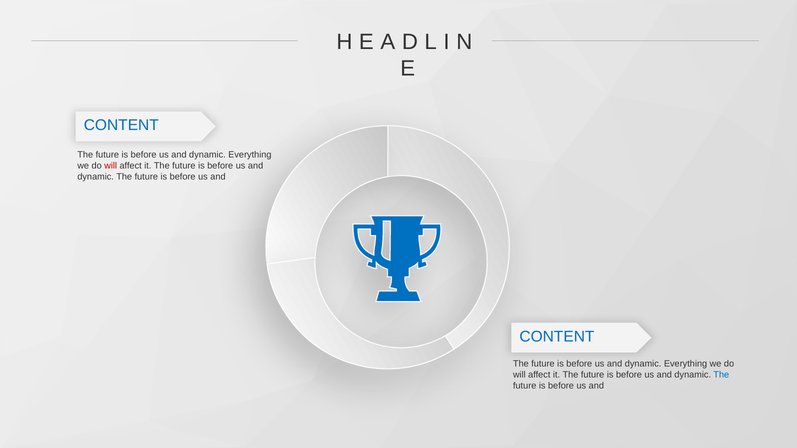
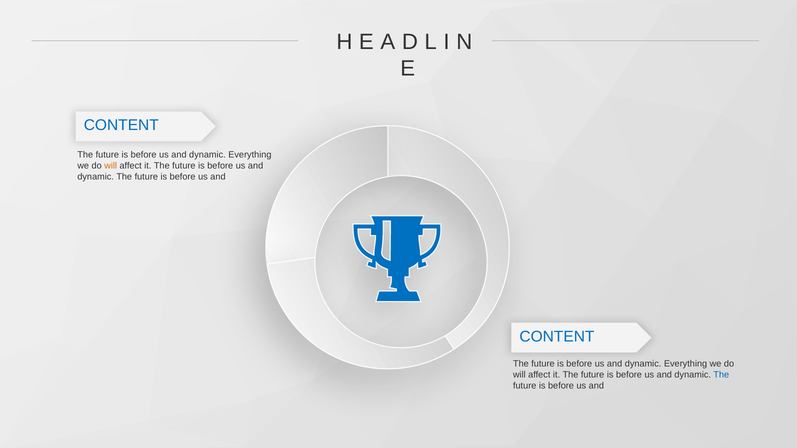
will at (111, 166) colour: red -> orange
